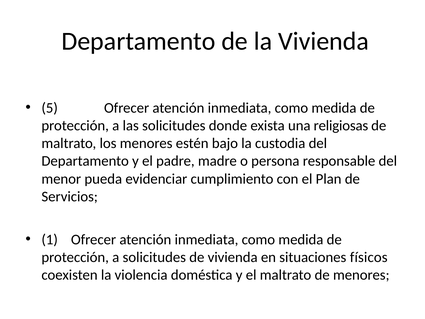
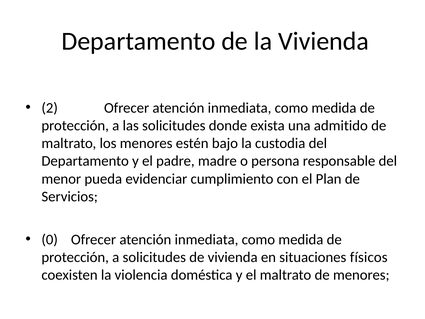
5: 5 -> 2
religiosas: religiosas -> admitido
1: 1 -> 0
